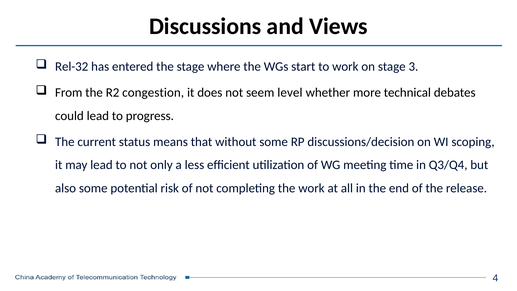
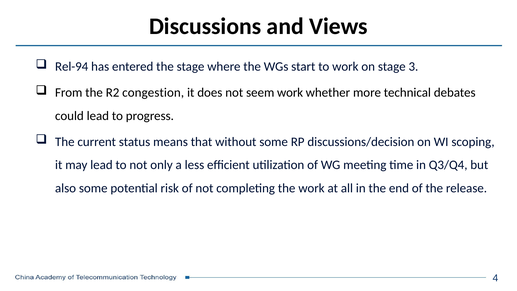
Rel-32: Rel-32 -> Rel-94
seem level: level -> work
